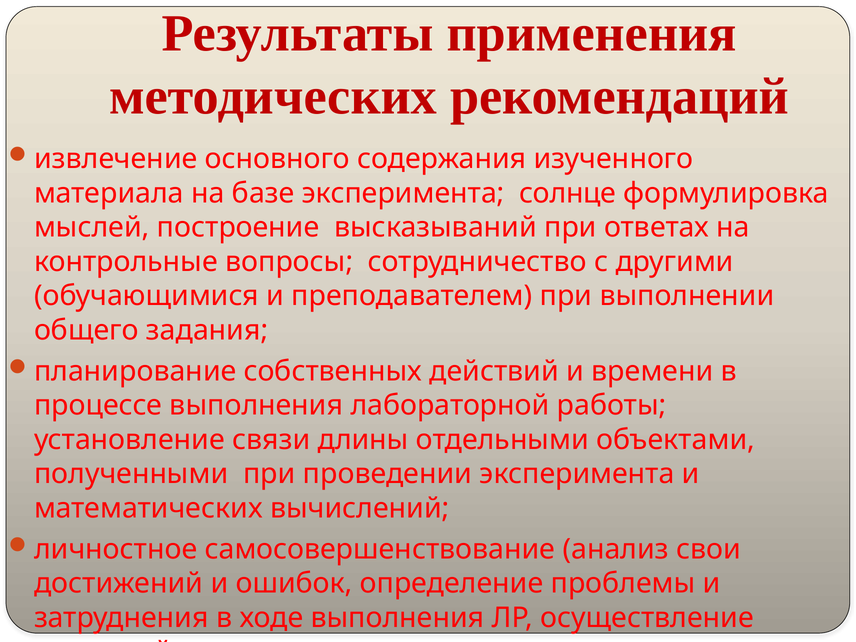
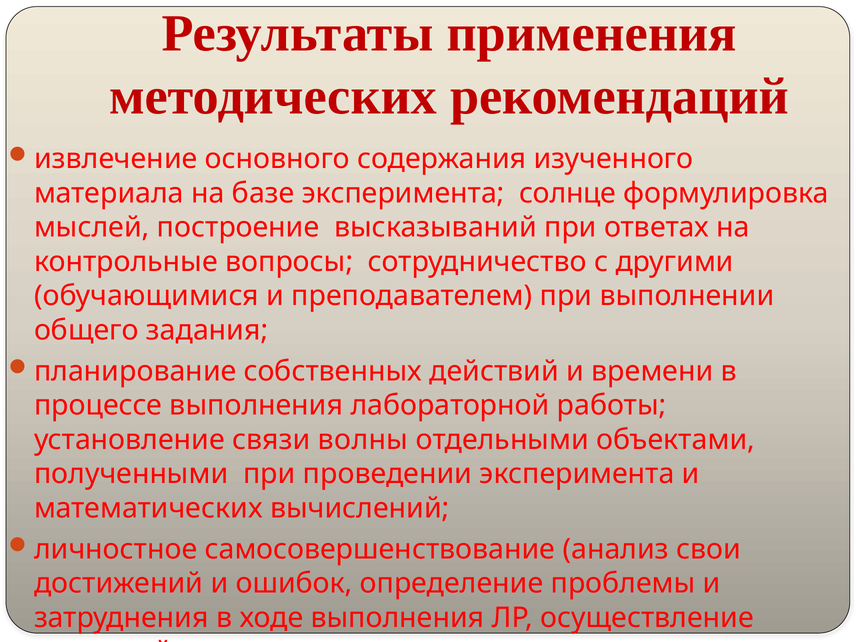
длины: длины -> волны
